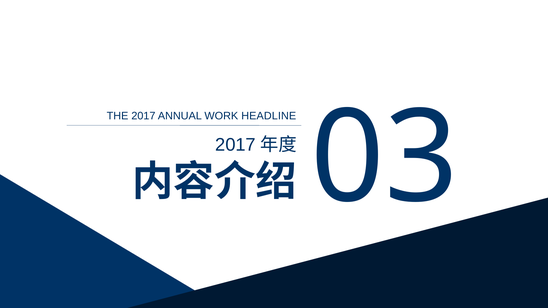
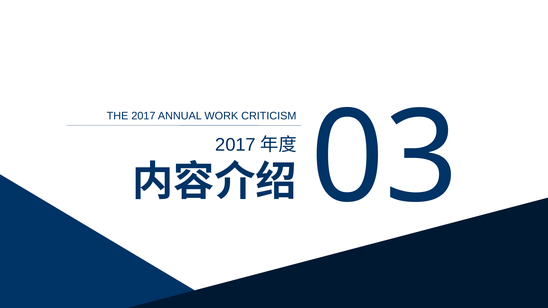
HEADLINE: HEADLINE -> CRITICISM
